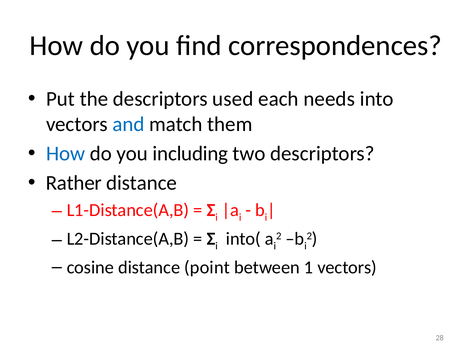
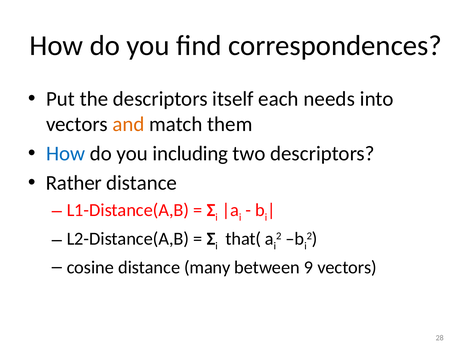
used: used -> itself
and colour: blue -> orange
into(: into( -> that(
point: point -> many
1: 1 -> 9
